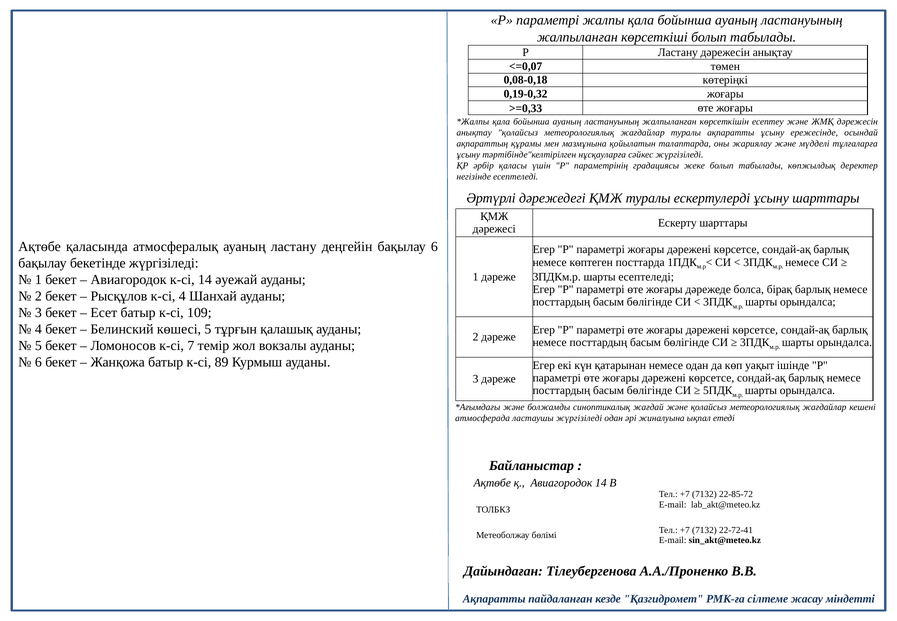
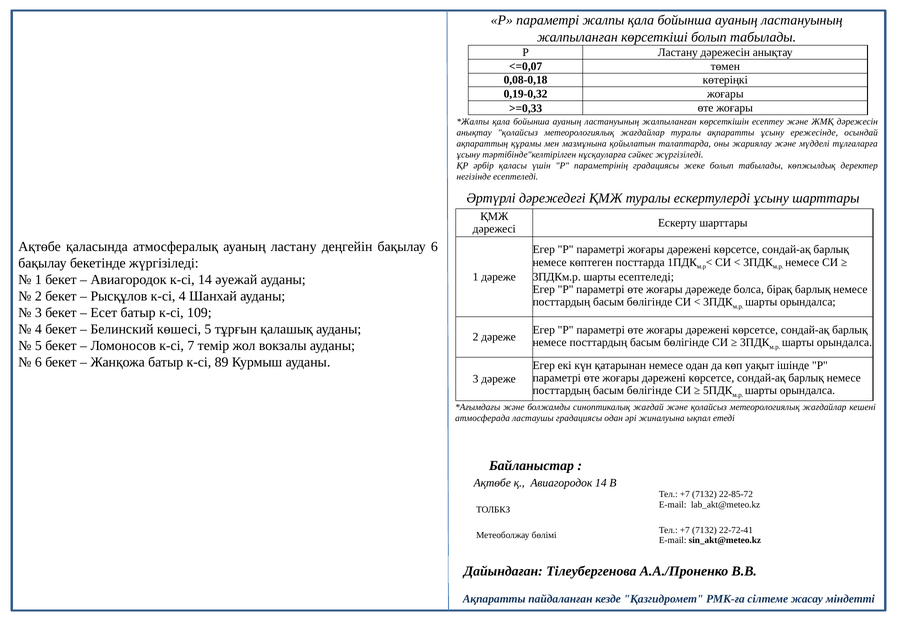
ластаушы жүргізіледі: жүргізіледі -> градациясы
